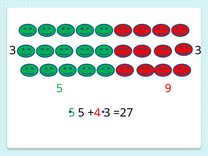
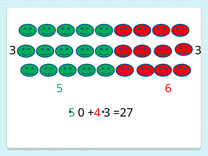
9: 9 -> 6
5 at (81, 113): 5 -> 0
